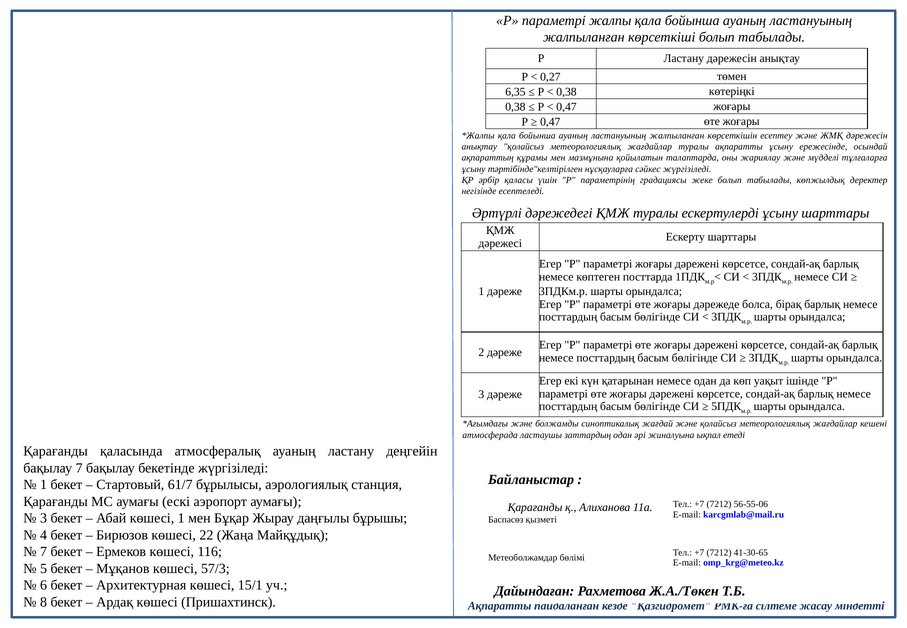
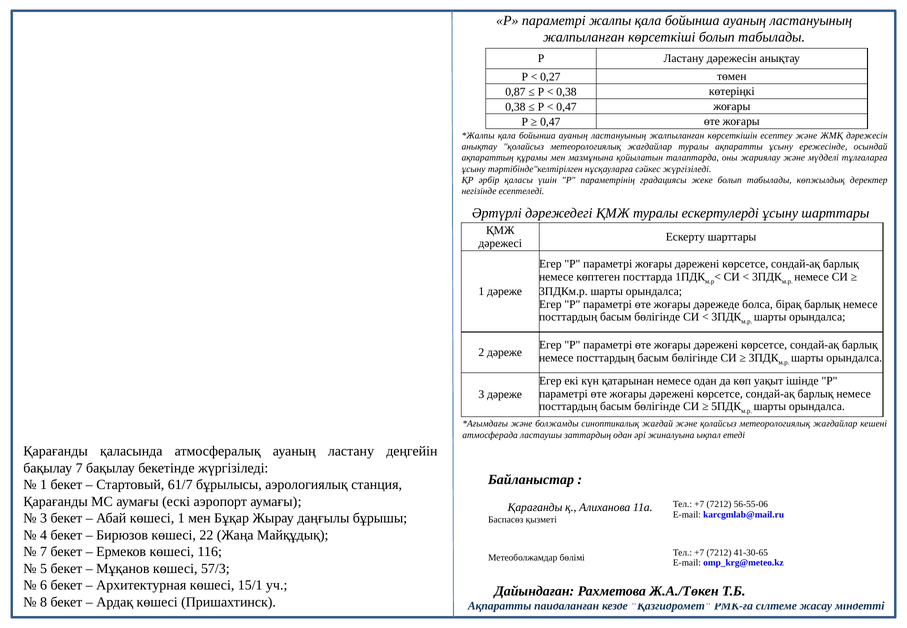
6,35: 6,35 -> 0,87
